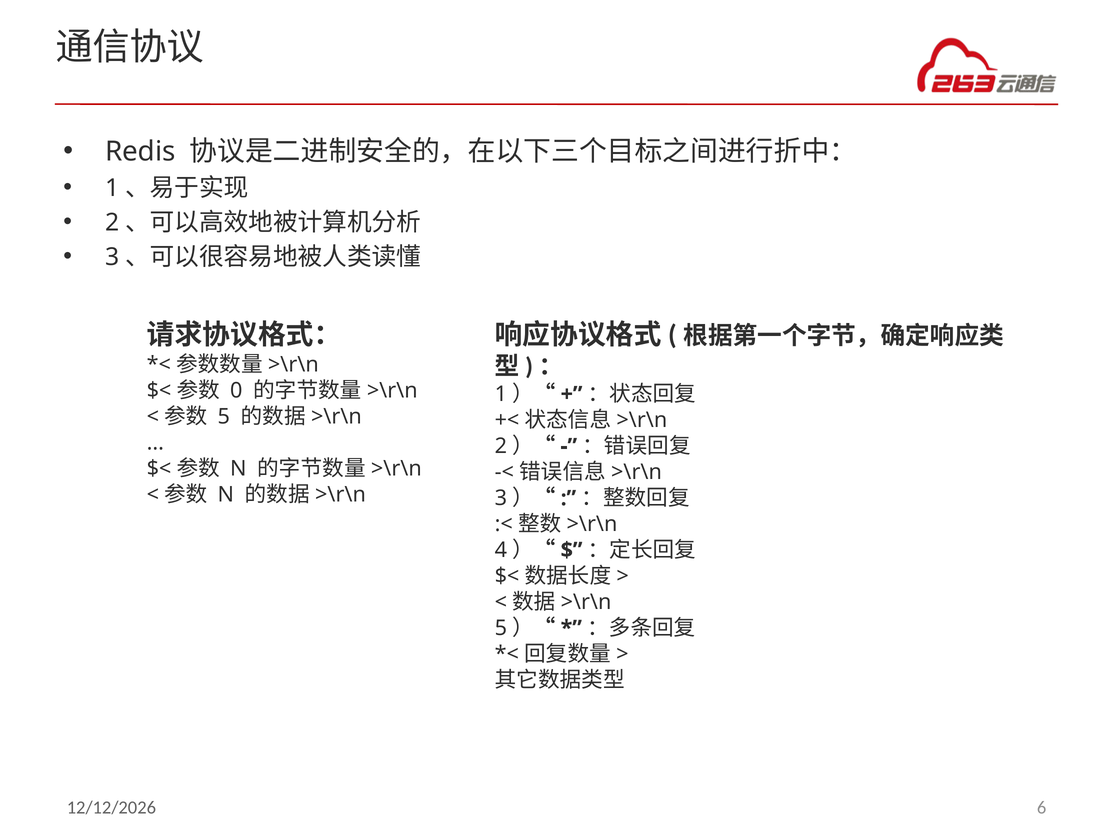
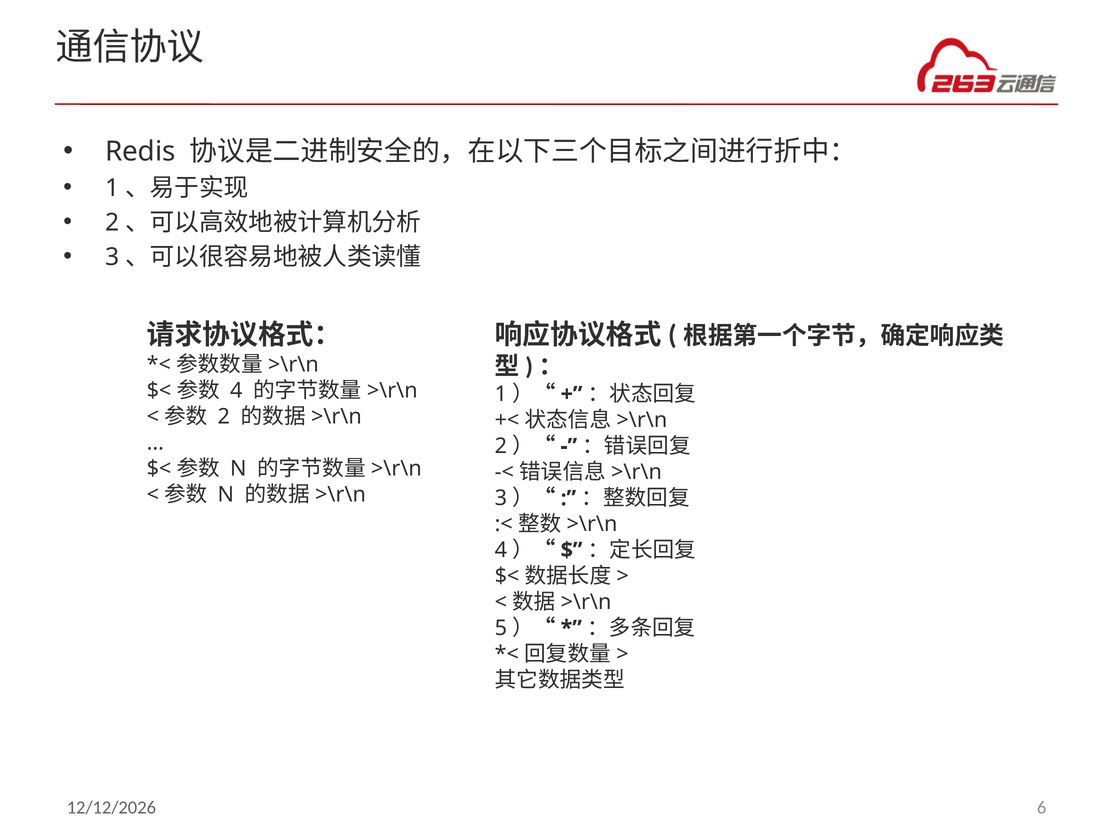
0: 0 -> 4
5: 5 -> 2
